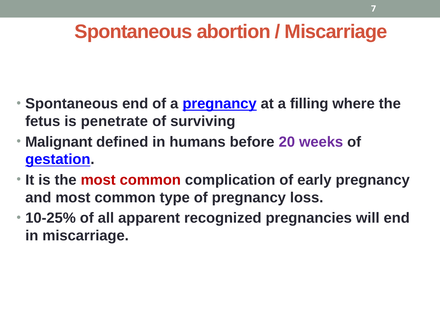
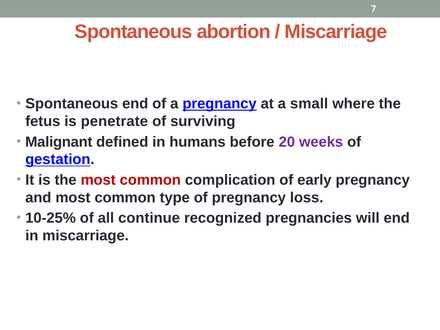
filling: filling -> small
apparent: apparent -> continue
